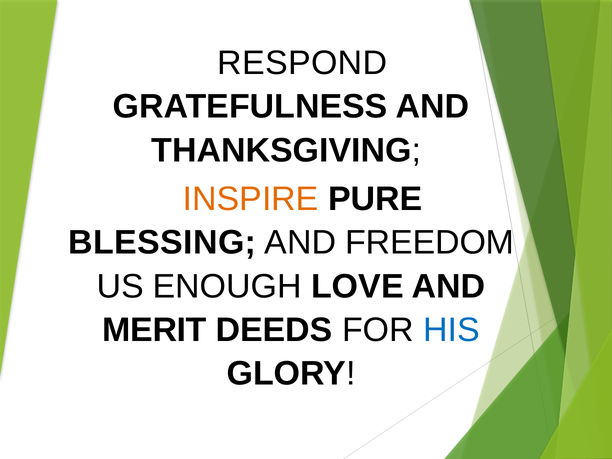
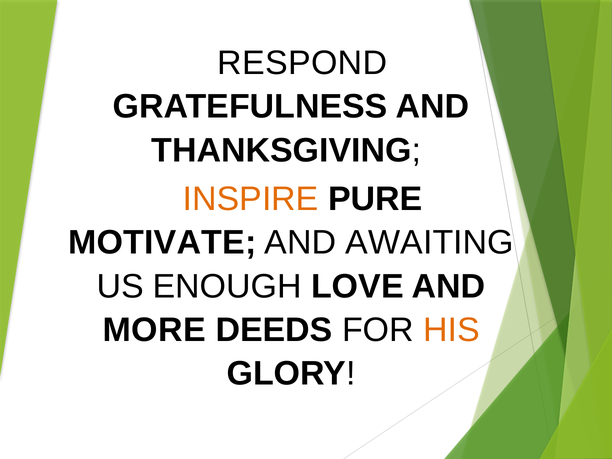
BLESSING: BLESSING -> MOTIVATE
FREEDOM: FREEDOM -> AWAITING
MERIT: MERIT -> MORE
HIS colour: blue -> orange
